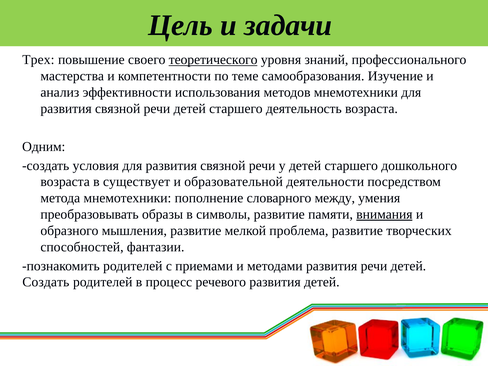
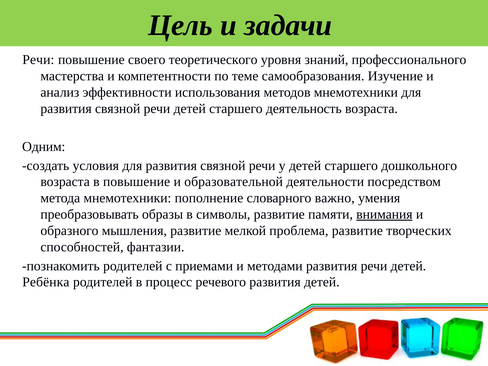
Трех at (38, 60): Трех -> Речи
теоретического underline: present -> none
в существует: существует -> повышение
между: между -> важно
Создать at (46, 282): Создать -> Ребёнка
